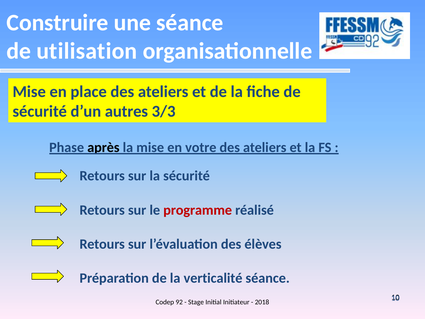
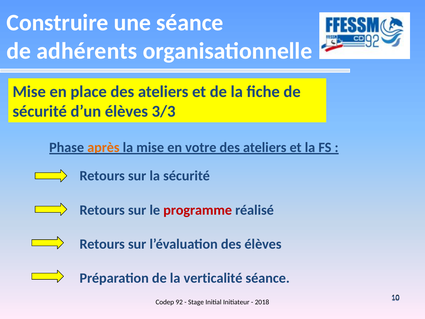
utilisation: utilisation -> adhérents
d’un autres: autres -> élèves
après colour: black -> orange
